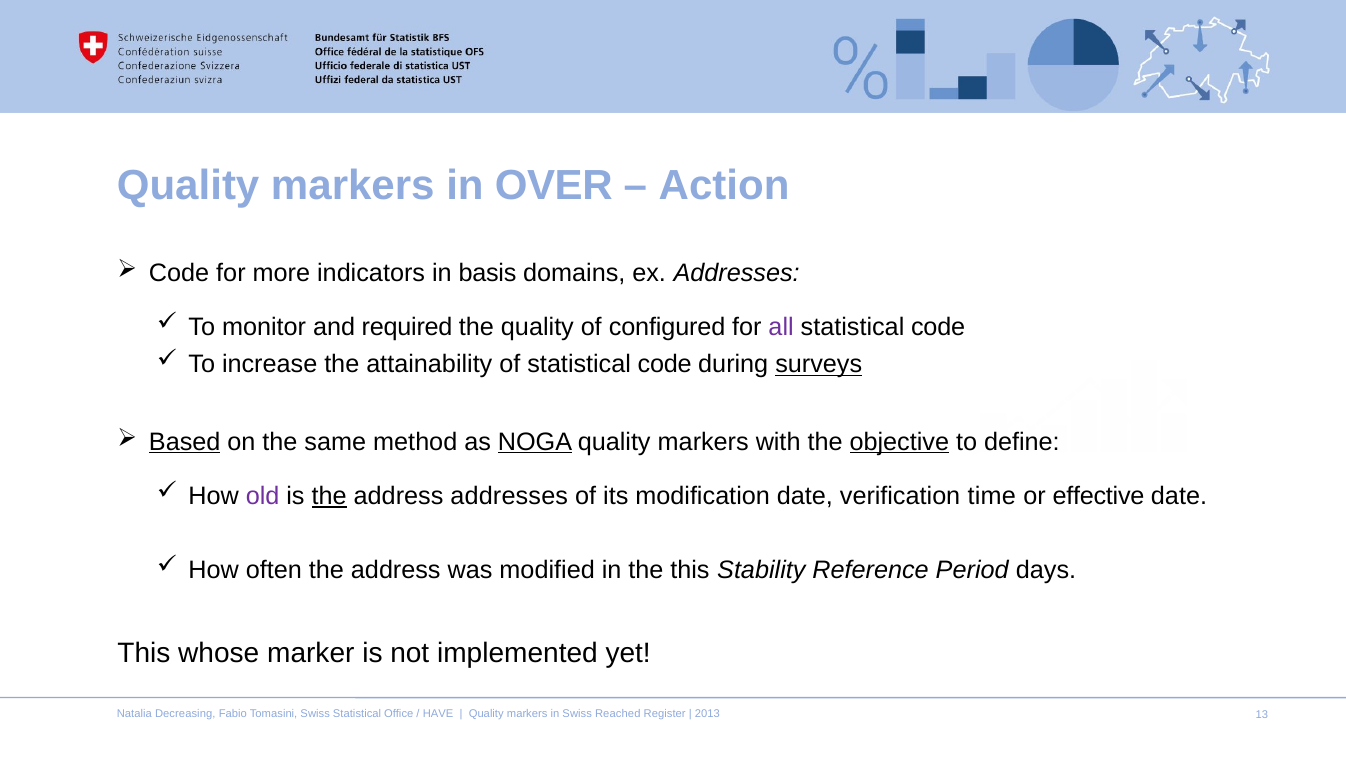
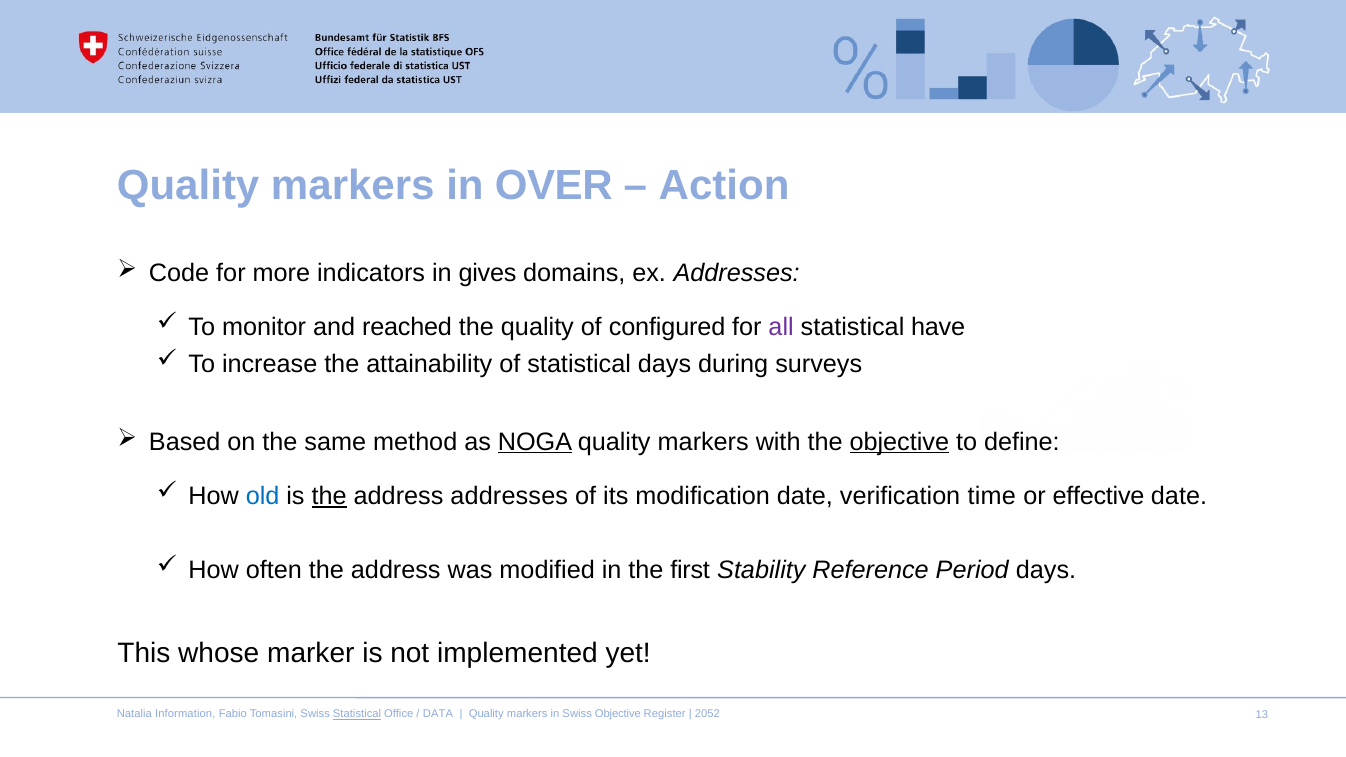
basis: basis -> gives
required: required -> reached
code at (938, 327): code -> have
of statistical code: code -> days
surveys underline: present -> none
Based underline: present -> none
old colour: purple -> blue
the this: this -> first
Decreasing: Decreasing -> Information
Statistical at (357, 714) underline: none -> present
HAVE: HAVE -> DATA
Swiss Reached: Reached -> Objective
2013: 2013 -> 2052
